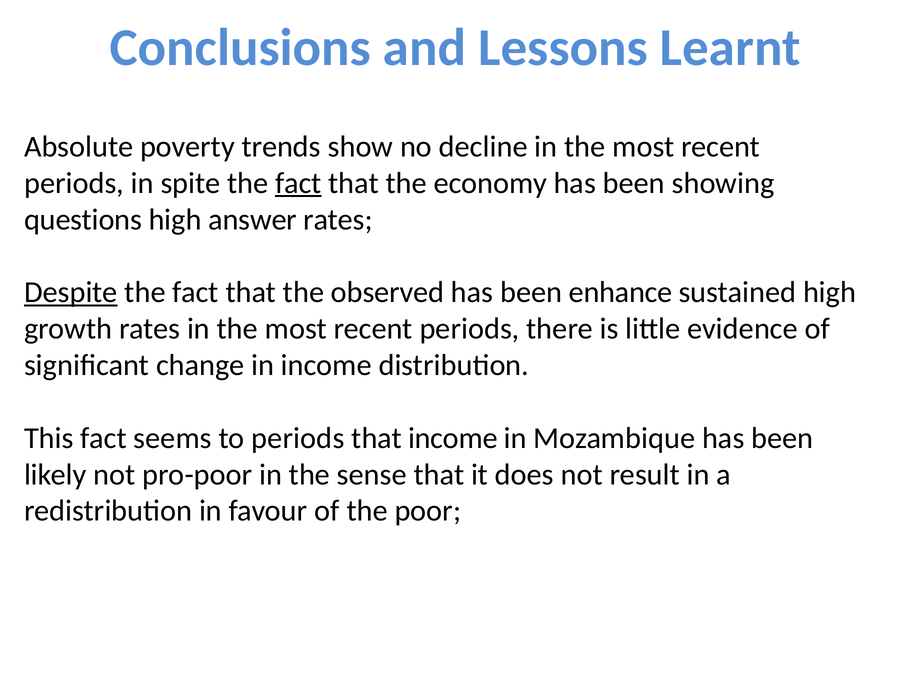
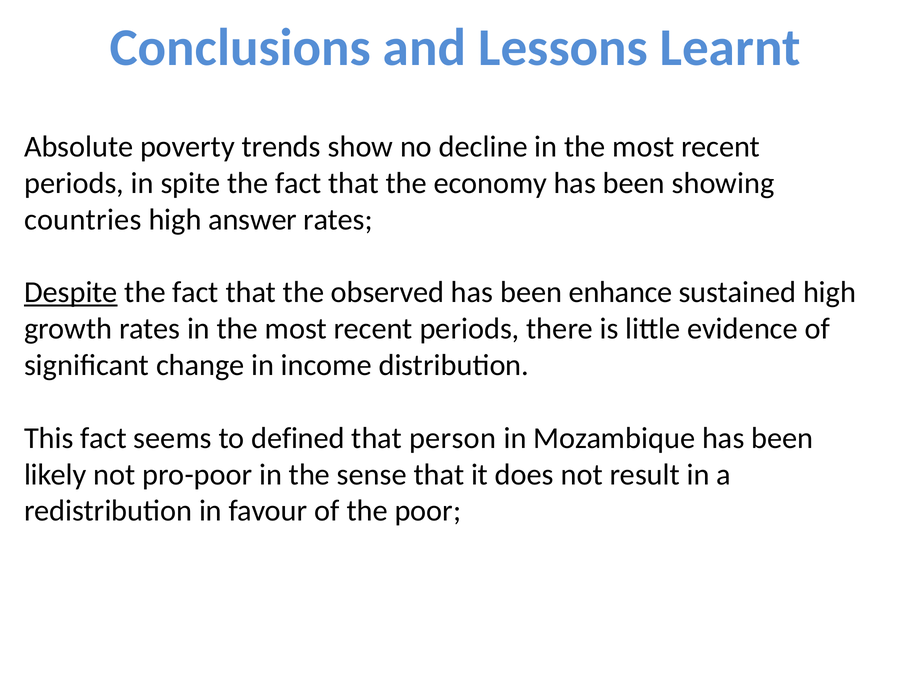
fact at (298, 183) underline: present -> none
questions: questions -> countries
to periods: periods -> defined
that income: income -> person
